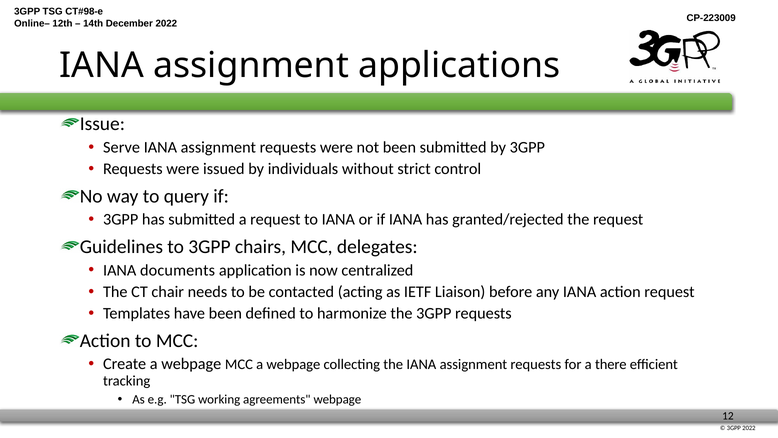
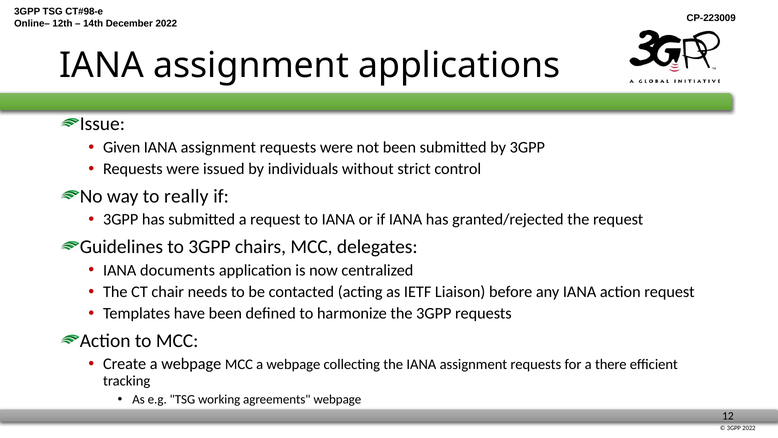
Serve: Serve -> Given
query: query -> really
